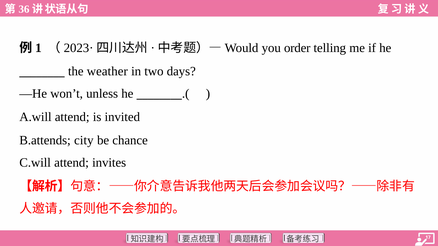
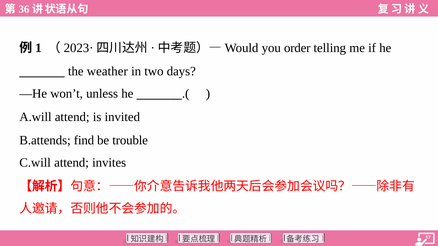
city: city -> find
chance: chance -> trouble
